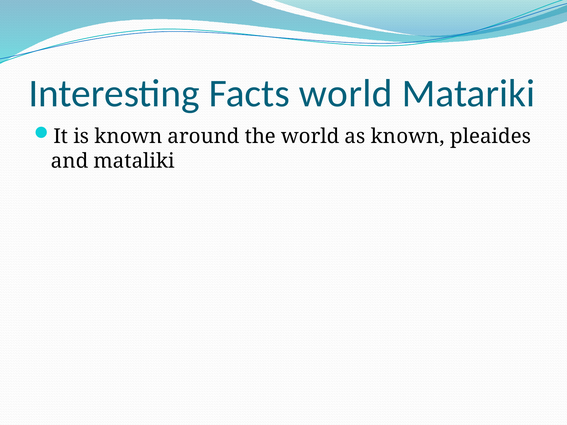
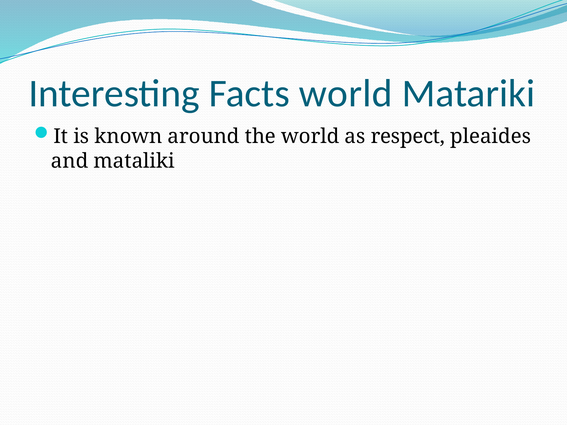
as known: known -> respect
